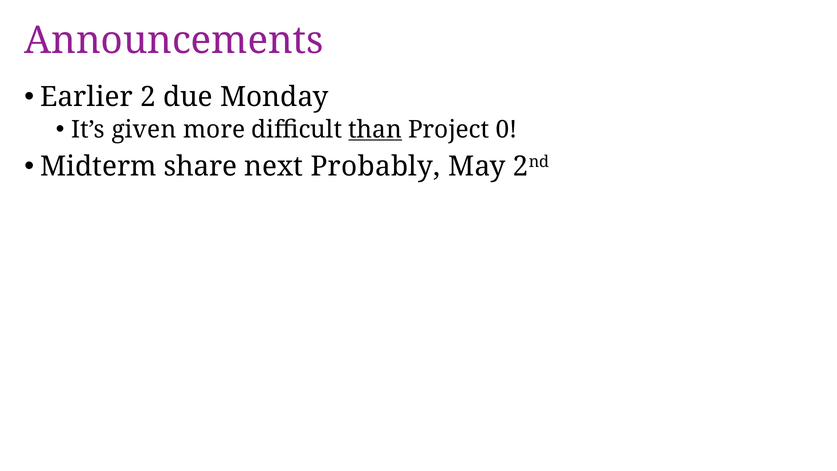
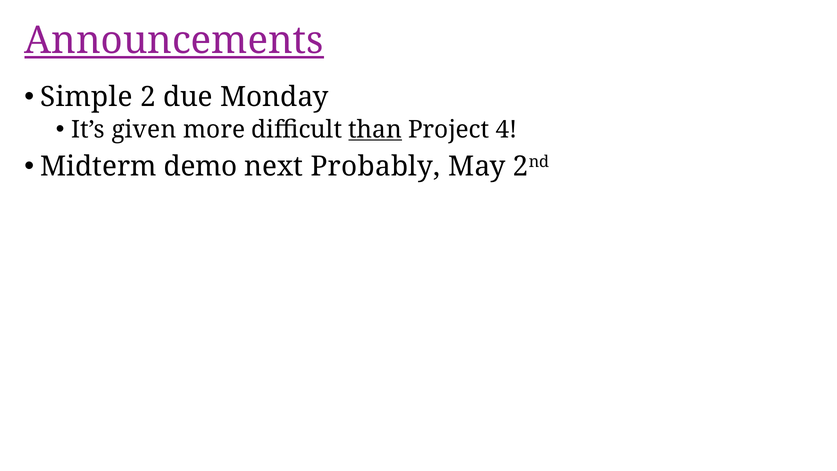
Announcements underline: none -> present
Earlier: Earlier -> Simple
0: 0 -> 4
share: share -> demo
